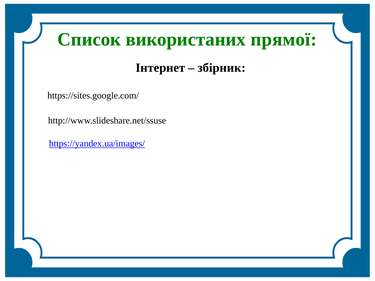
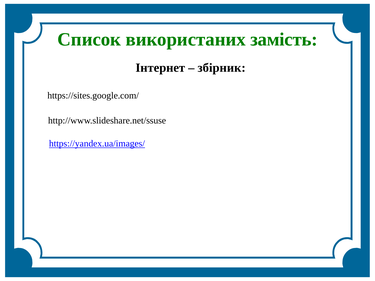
прямої: прямої -> замість
